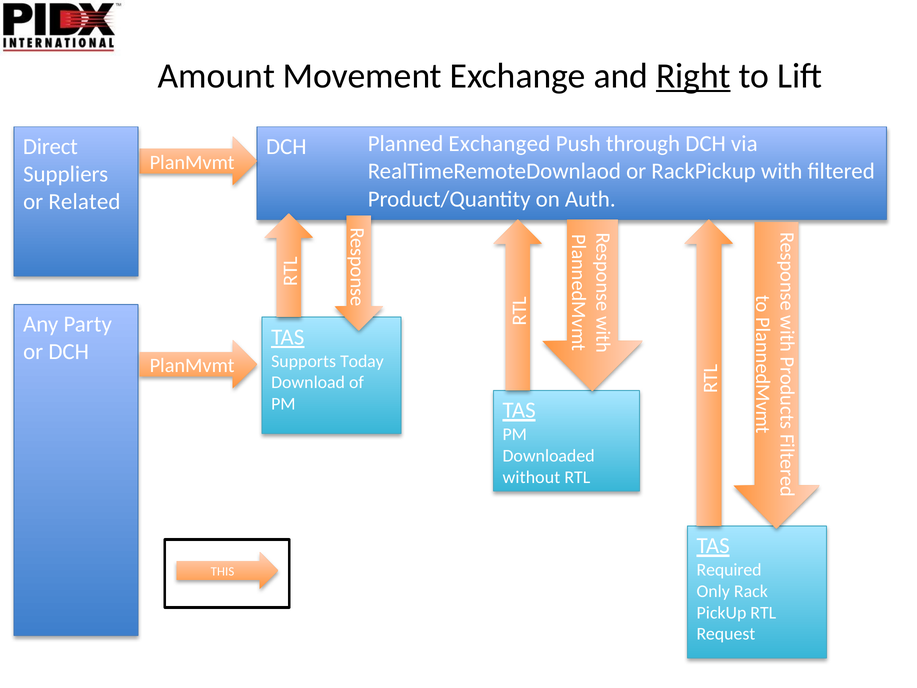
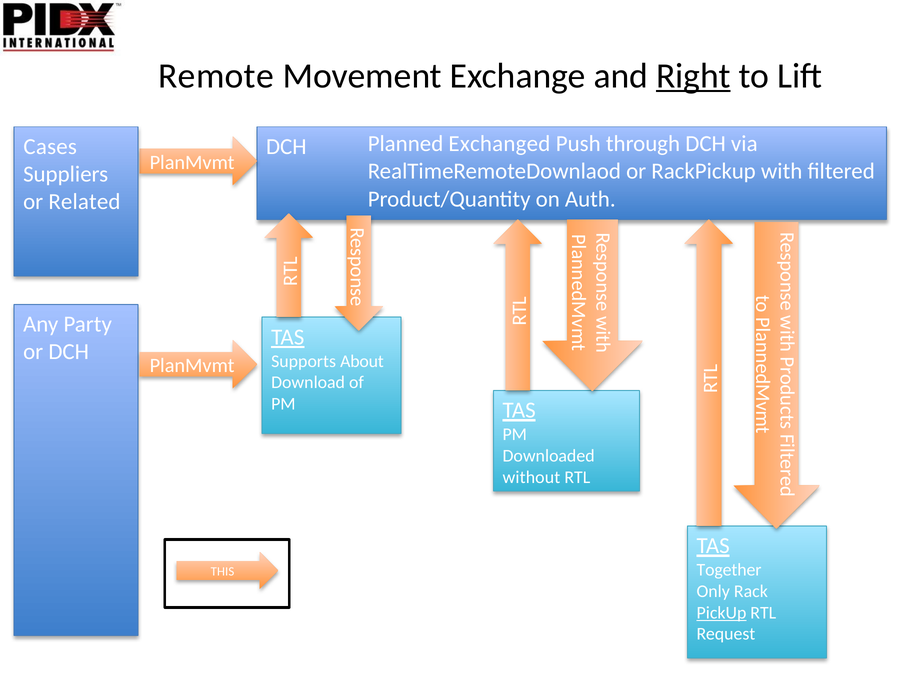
Amount: Amount -> Remote
Direct: Direct -> Cases
Today: Today -> About
Required: Required -> Together
PickUp underline: none -> present
